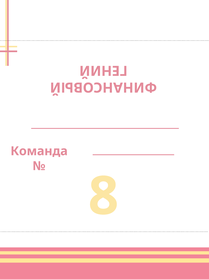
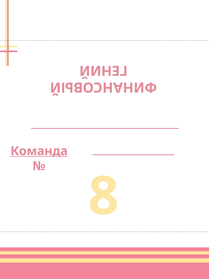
Команда underline: none -> present
